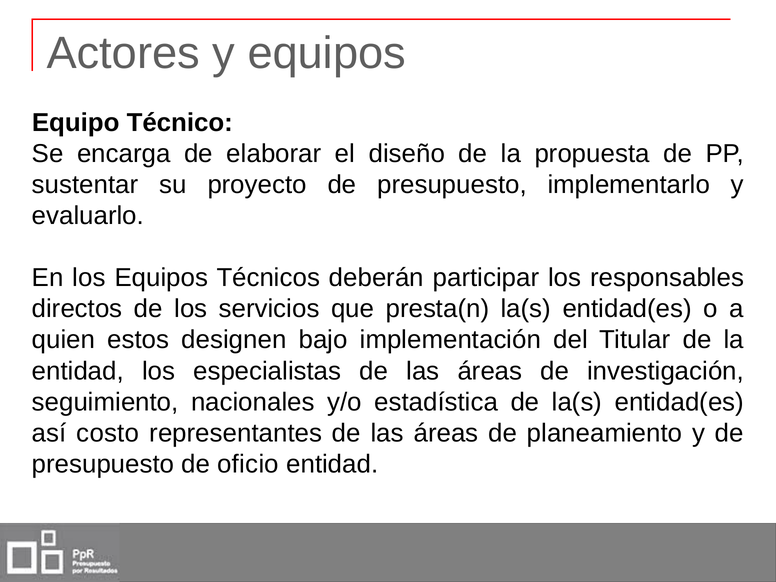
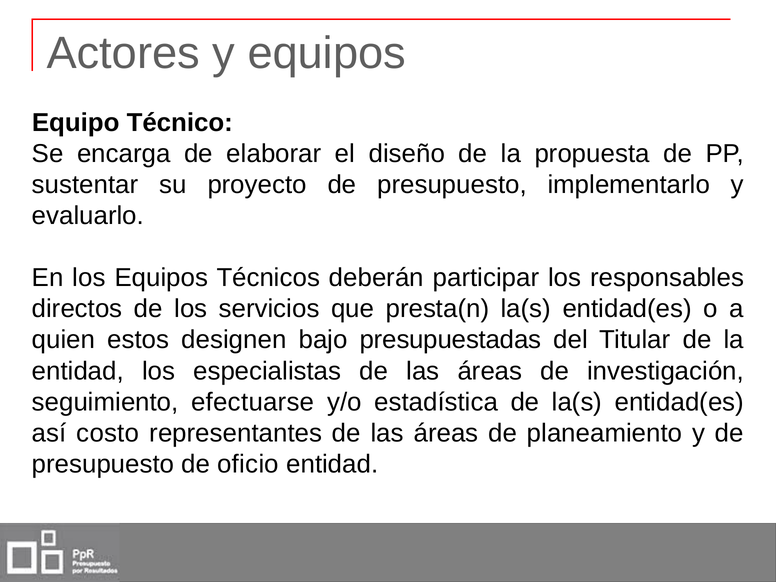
implementación: implementación -> presupuestadas
nacionales: nacionales -> efectuarse
